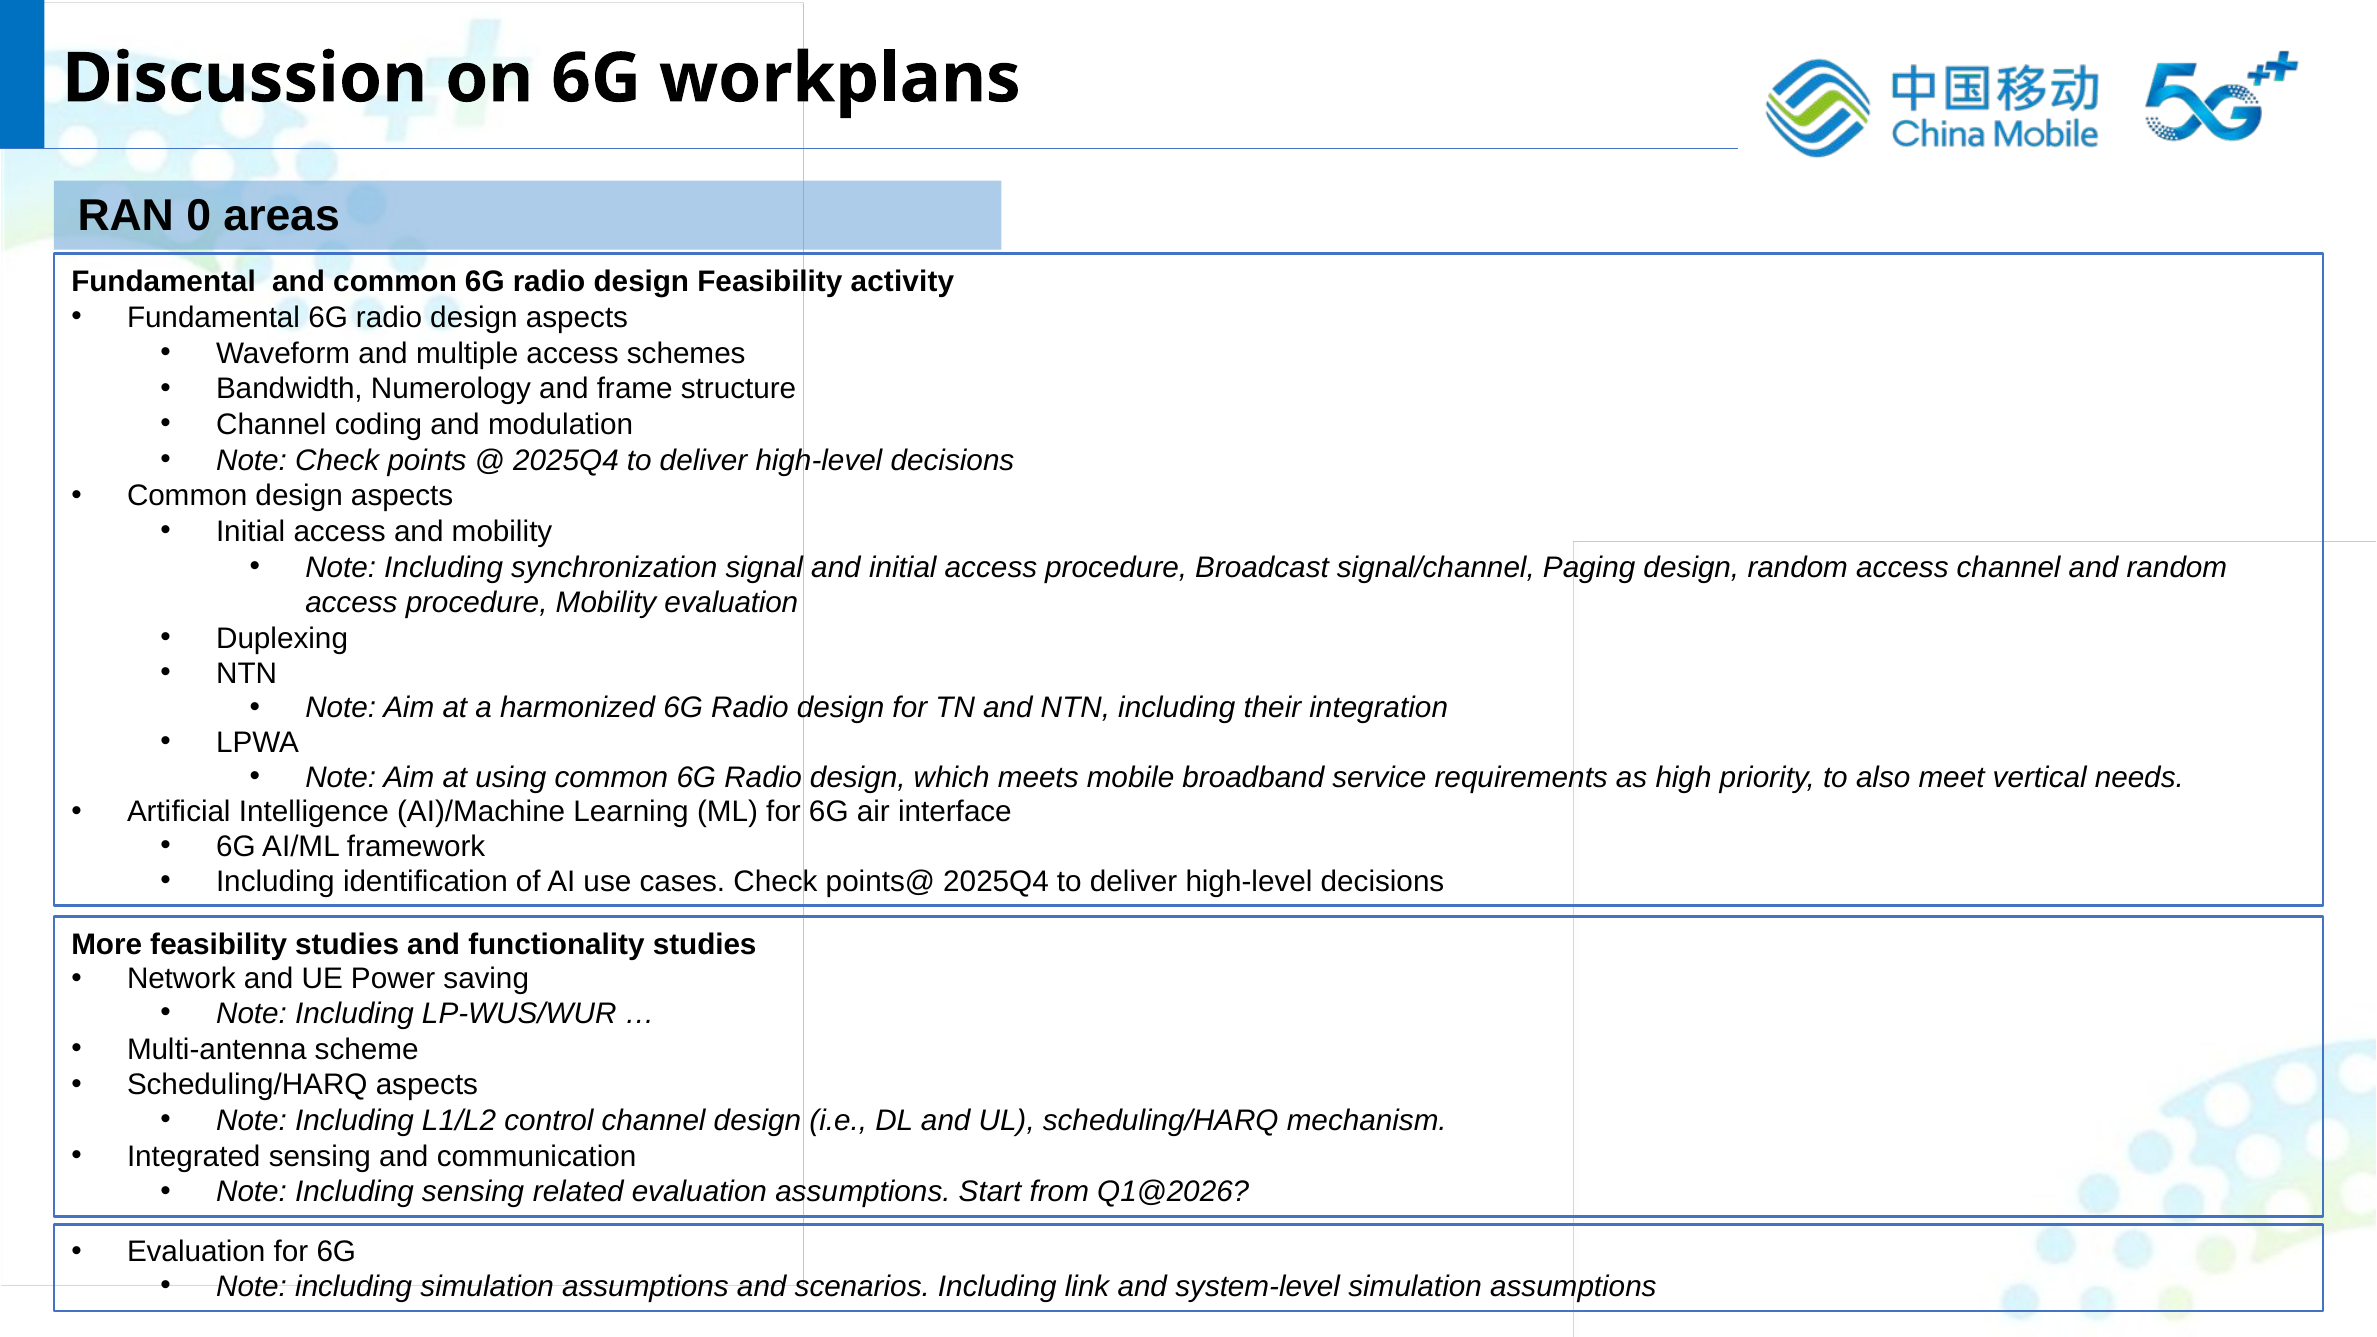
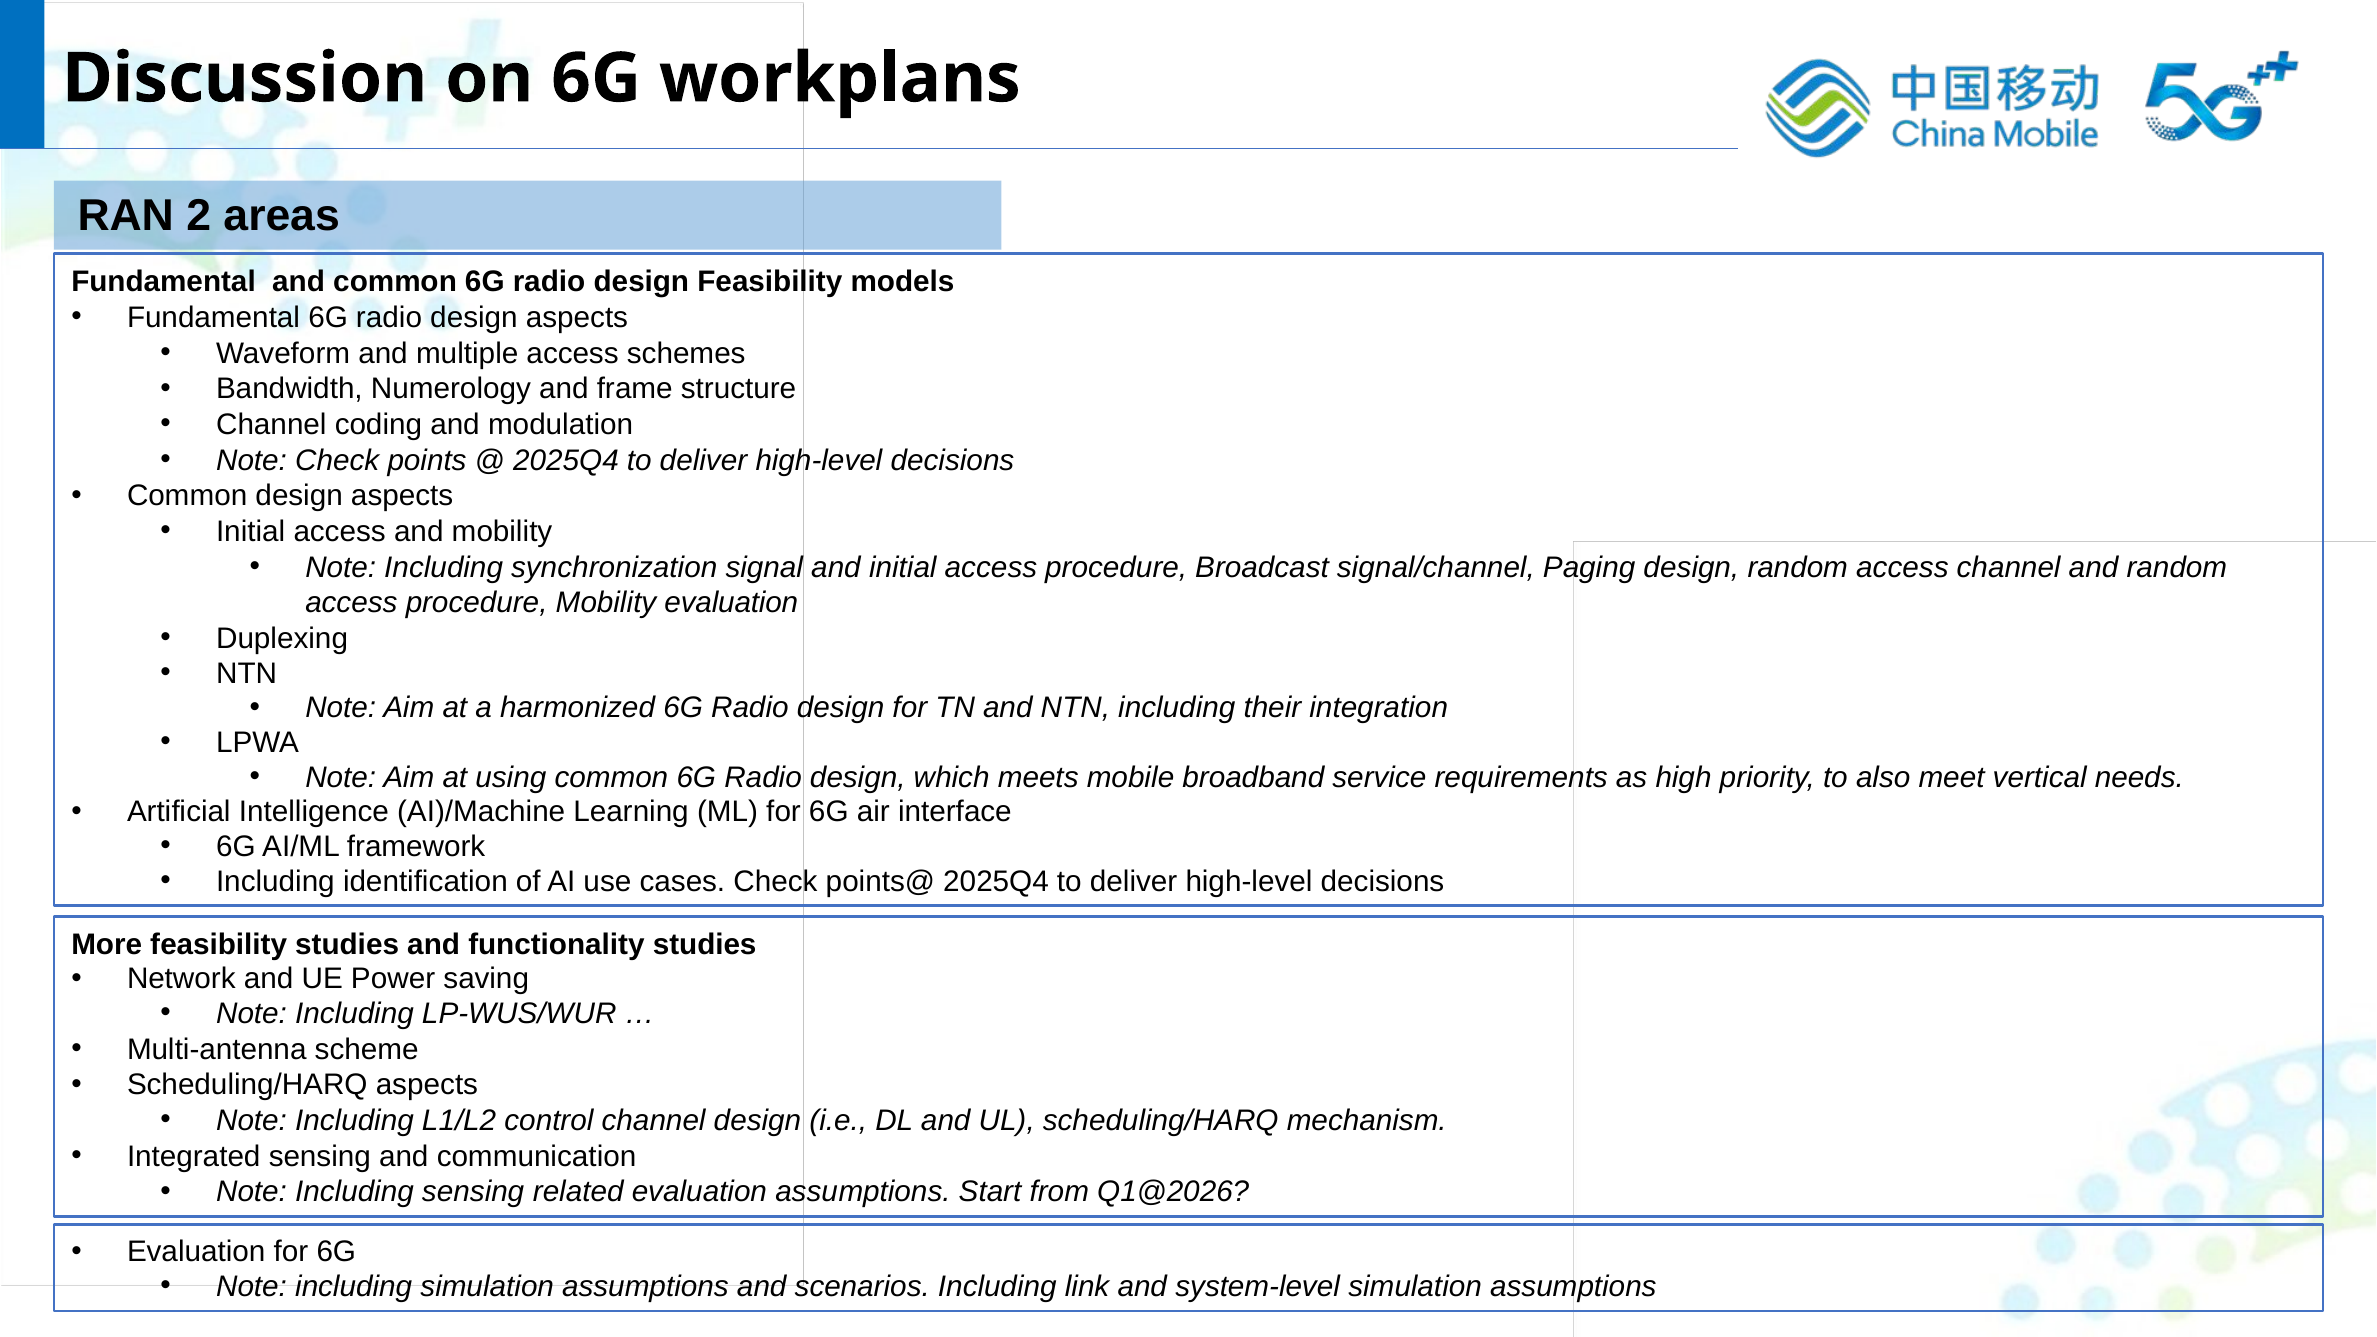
0: 0 -> 2
activity: activity -> models
